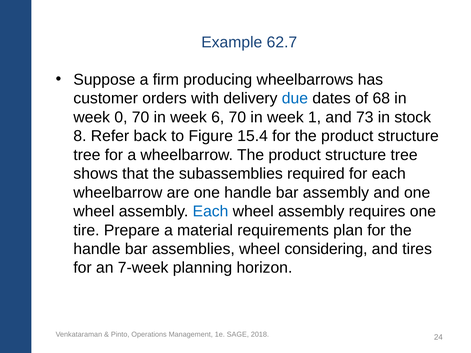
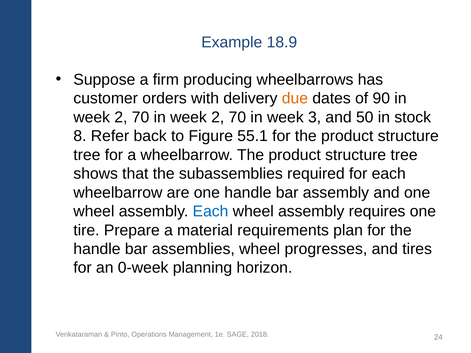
62.7: 62.7 -> 18.9
due colour: blue -> orange
68: 68 -> 90
0 at (121, 117): 0 -> 2
70 in week 6: 6 -> 2
1: 1 -> 3
73: 73 -> 50
15.4: 15.4 -> 55.1
considering: considering -> progresses
7-week: 7-week -> 0-week
